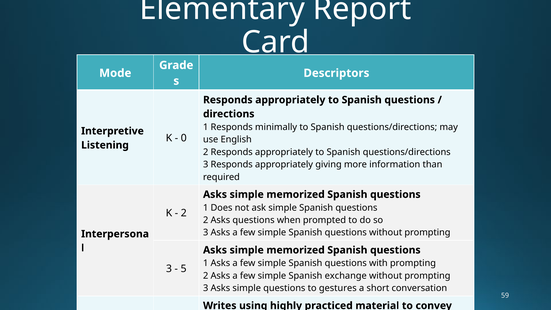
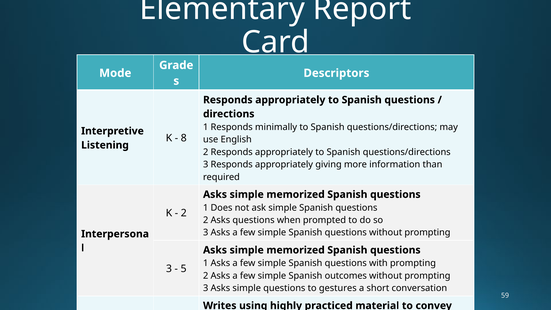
0: 0 -> 8
exchange: exchange -> outcomes
